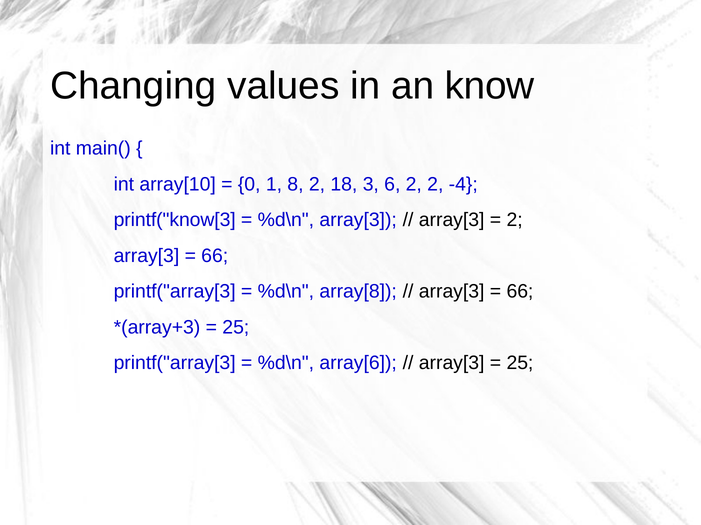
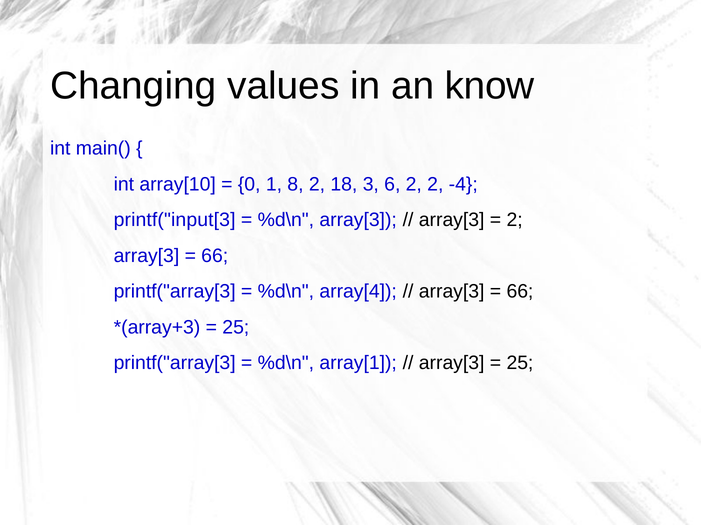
printf("know[3: printf("know[3 -> printf("input[3
array[8: array[8 -> array[4
array[6: array[6 -> array[1
